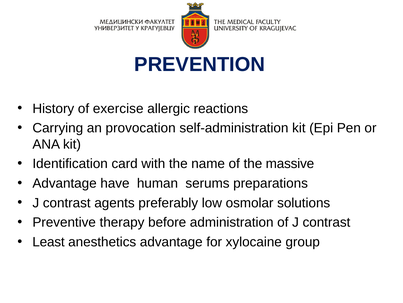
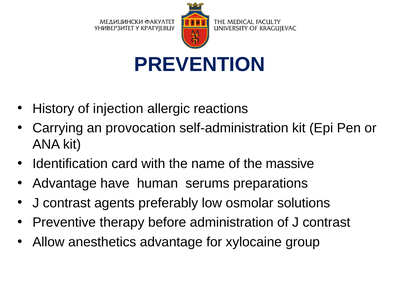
exercise: exercise -> injection
Least: Least -> Allow
